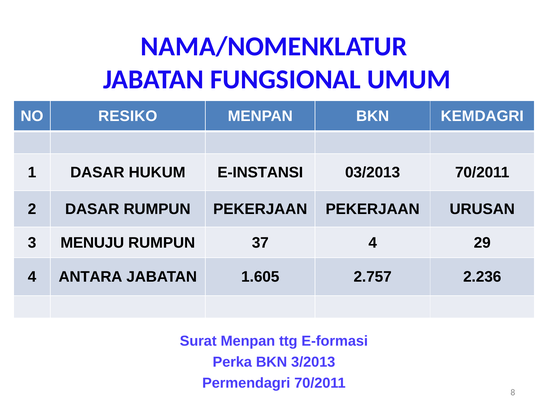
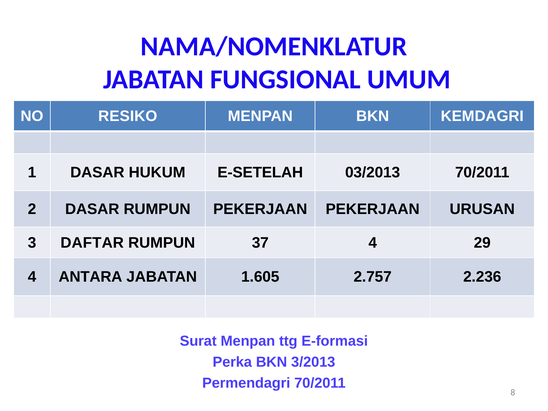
E-INSTANSI: E-INSTANSI -> E-SETELAH
MENUJU: MENUJU -> DAFTAR
